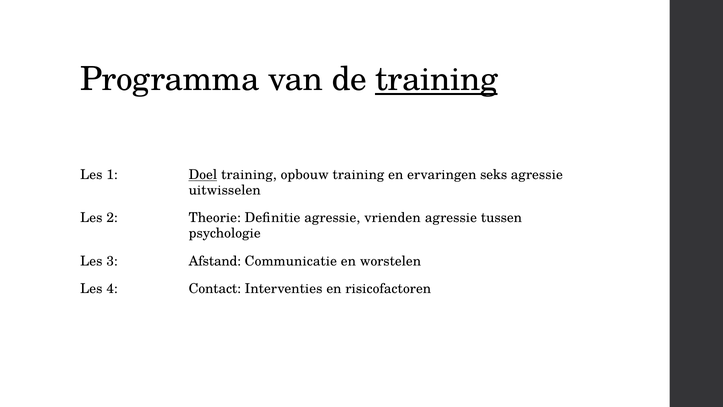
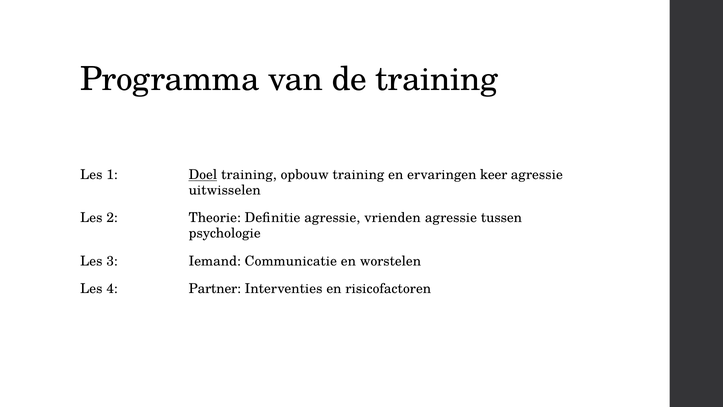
training at (437, 79) underline: present -> none
seks: seks -> keer
Afstand: Afstand -> Iemand
Contact: Contact -> Partner
